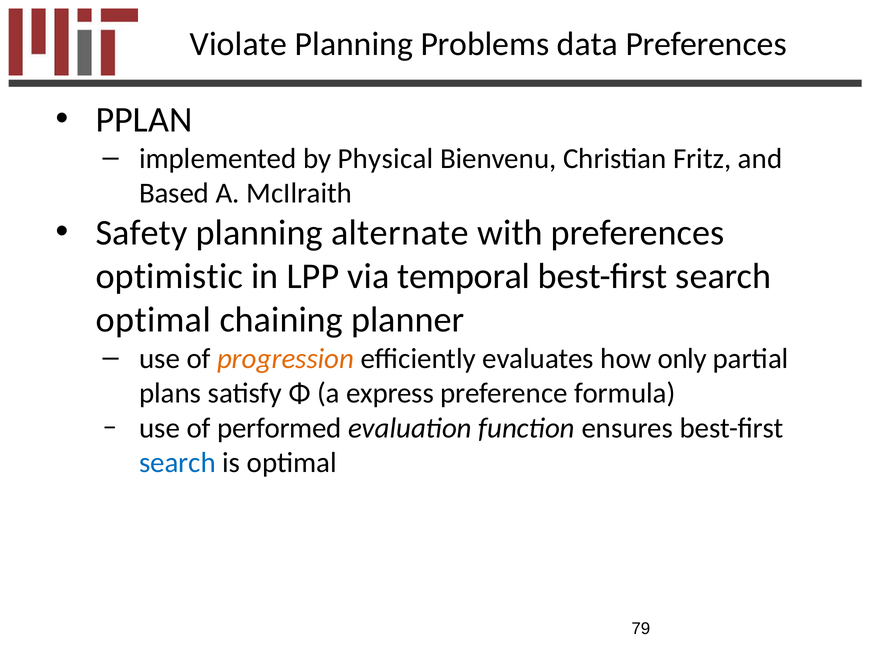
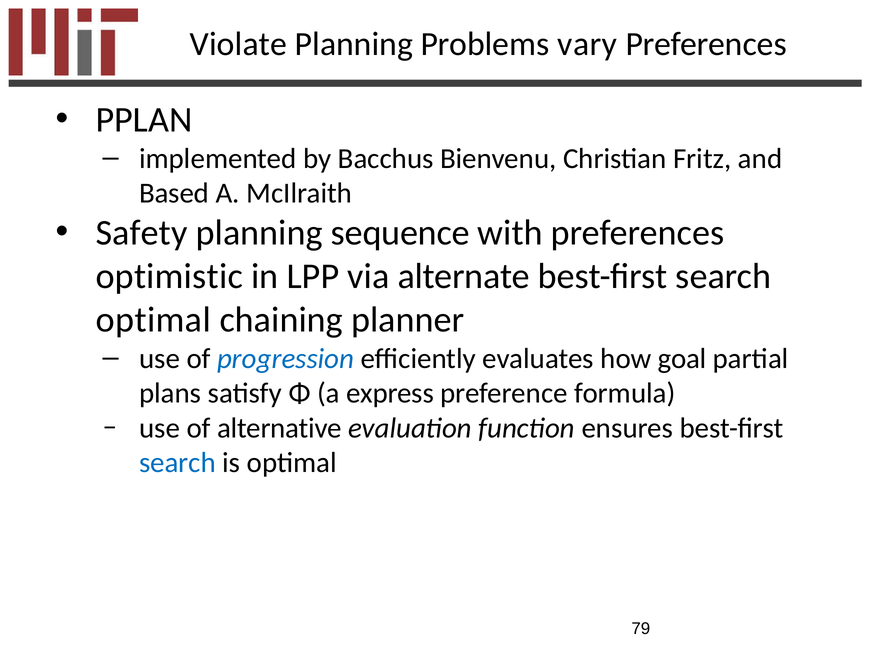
data: data -> vary
Physical: Physical -> Bacchus
alternate: alternate -> sequence
temporal: temporal -> alternate
progression colour: orange -> blue
only: only -> goal
performed: performed -> alternative
